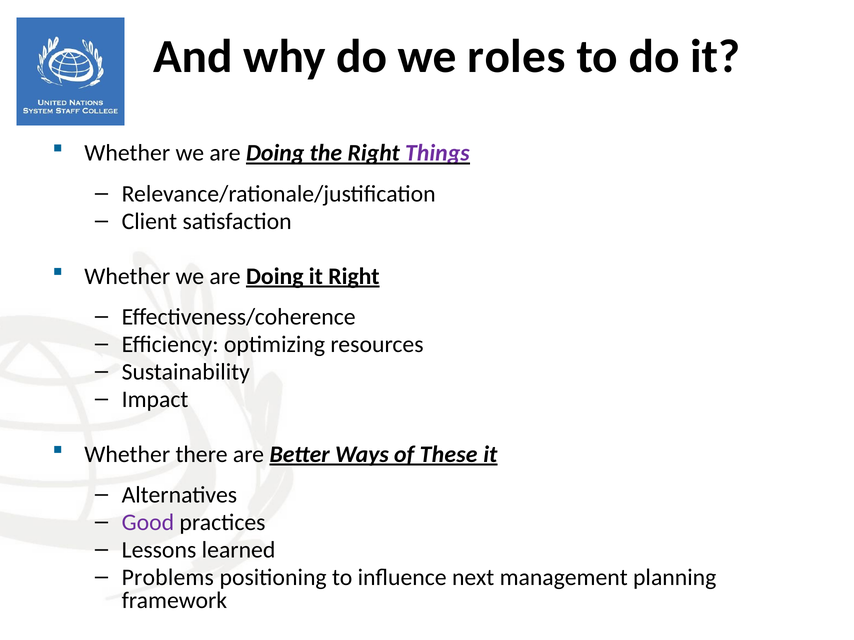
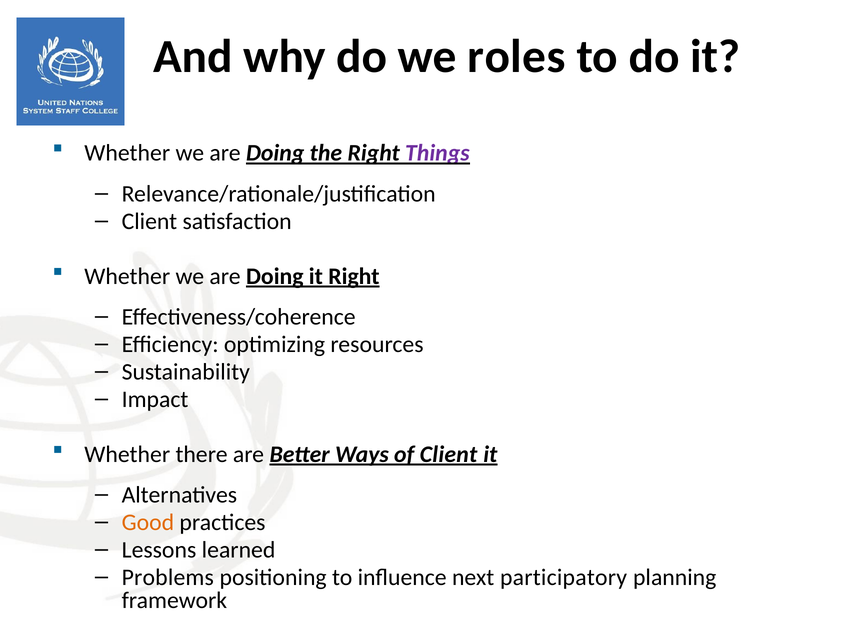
of These: These -> Client
Good colour: purple -> orange
management: management -> participatory
